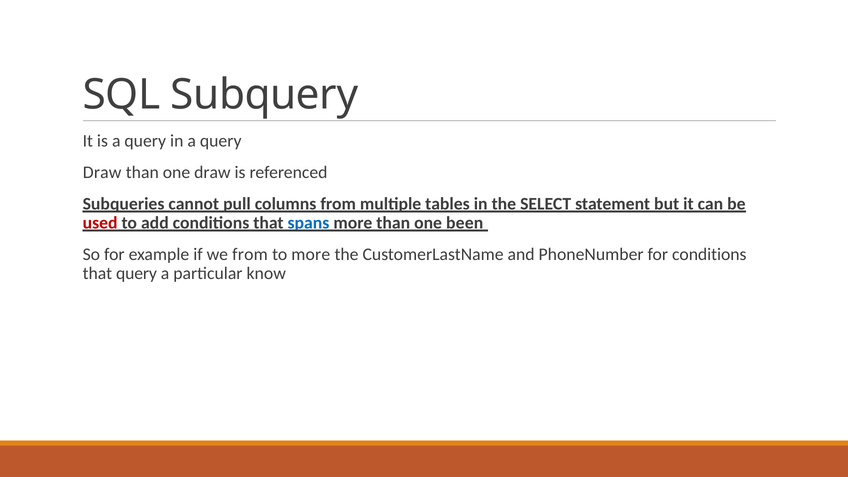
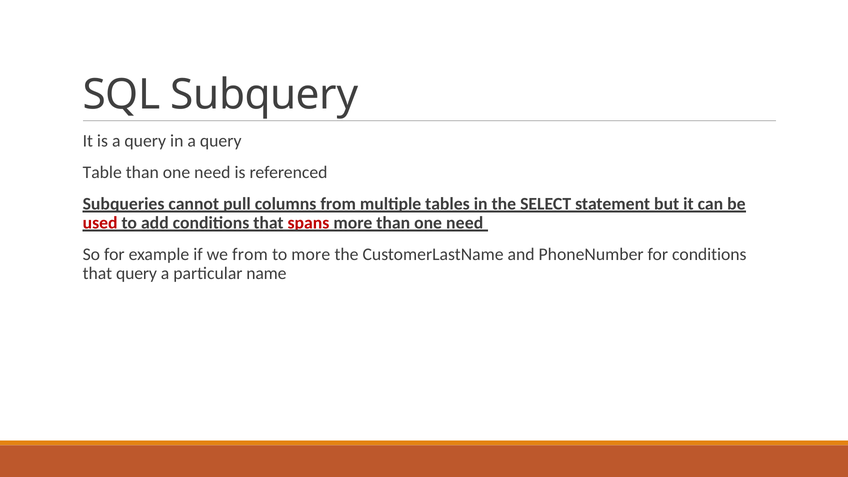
Draw at (102, 172): Draw -> Table
draw at (212, 172): draw -> need
spans colour: blue -> red
more than one been: been -> need
know: know -> name
